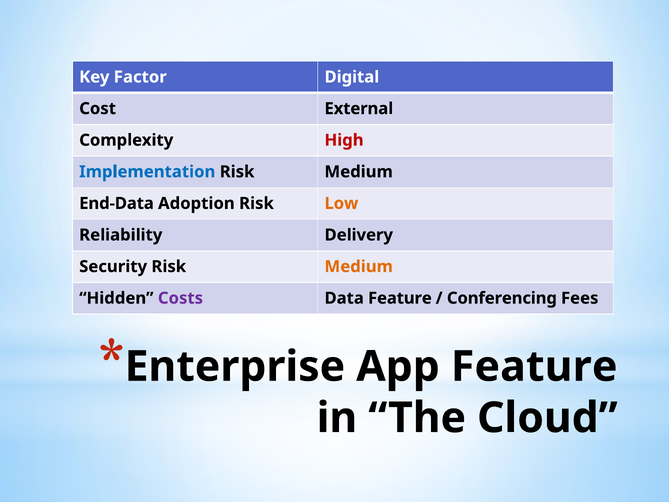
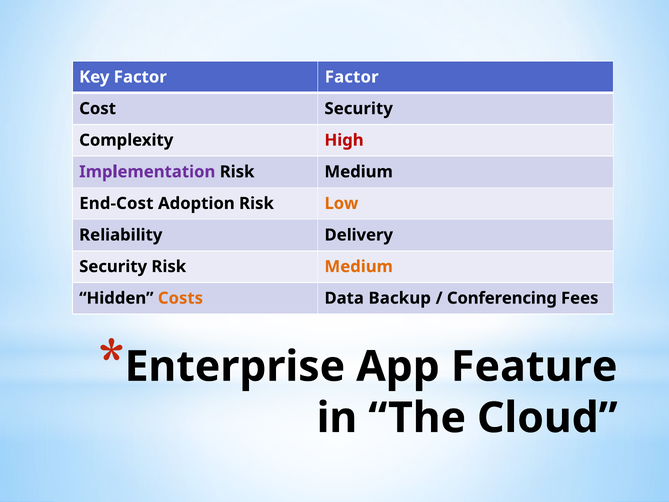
Factor Digital: Digital -> Factor
Cost External: External -> Security
Implementation colour: blue -> purple
End-Data: End-Data -> End-Cost
Costs colour: purple -> orange
Data Feature: Feature -> Backup
